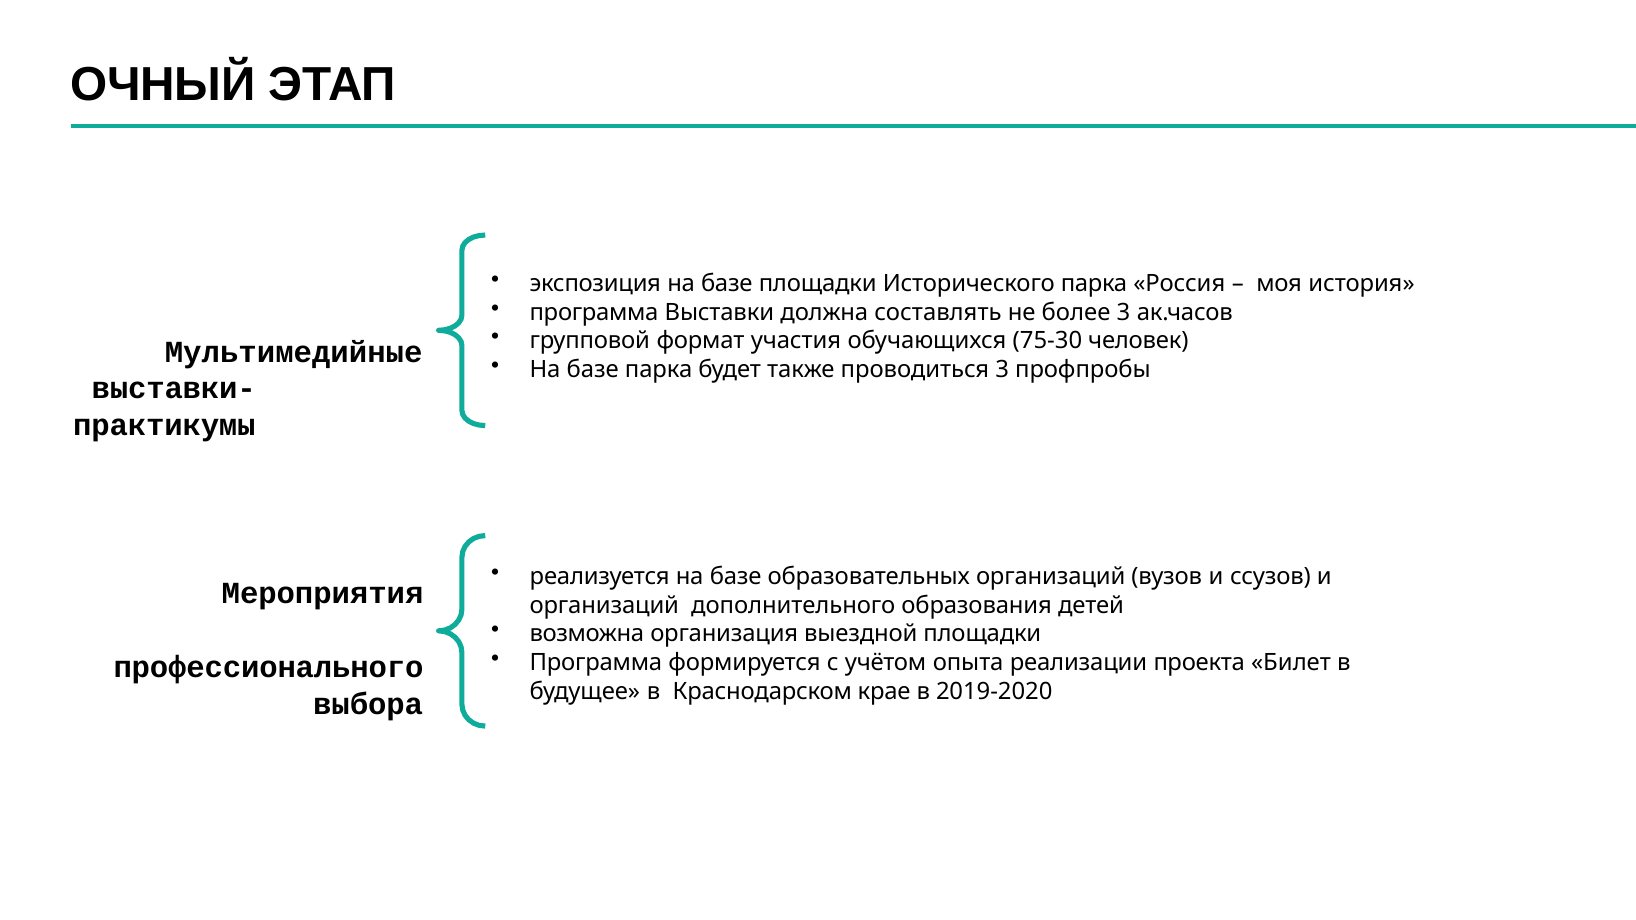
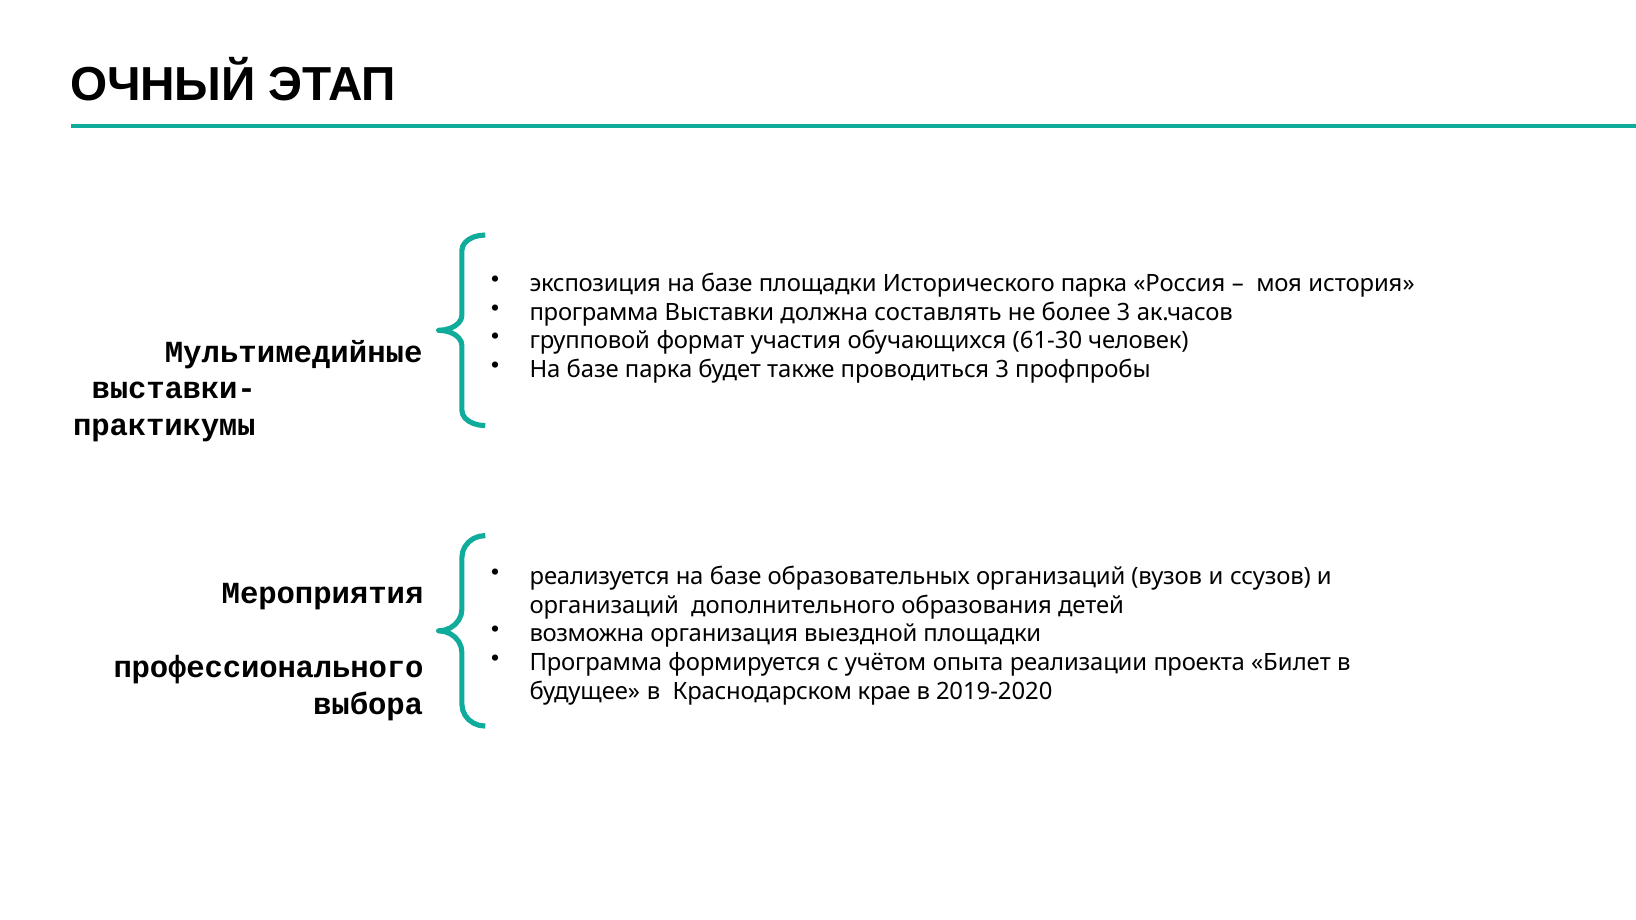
75-30: 75-30 -> 61-30
